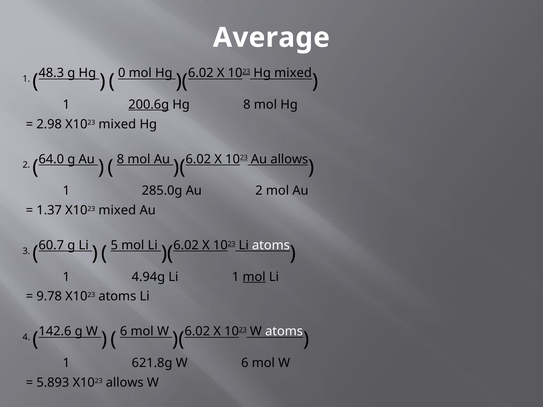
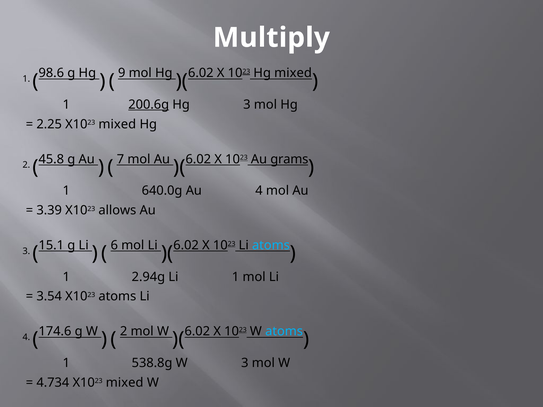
Average: Average -> Multiply
48.3: 48.3 -> 98.6
0: 0 -> 9
Hg 8: 8 -> 3
2.98: 2.98 -> 2.25
64.0: 64.0 -> 45.8
8 at (120, 159): 8 -> 7
Au allows: allows -> grams
285.0g: 285.0g -> 640.0g
Au 2: 2 -> 4
1.37: 1.37 -> 3.39
mixed at (117, 210): mixed -> allows
60.7: 60.7 -> 15.1
5: 5 -> 6
atoms at (271, 245) colour: white -> light blue
4.94g: 4.94g -> 2.94g
mol at (254, 277) underline: present -> none
9.78: 9.78 -> 3.54
142.6: 142.6 -> 174.6
6 at (124, 332): 6 -> 2
atoms at (284, 332) colour: white -> light blue
621.8g: 621.8g -> 538.8g
W 6: 6 -> 3
5.893: 5.893 -> 4.734
allows at (125, 383): allows -> mixed
